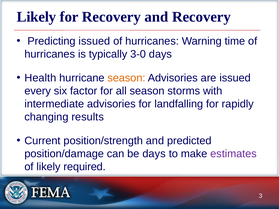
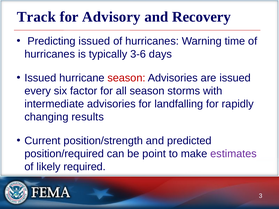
Likely at (36, 17): Likely -> Track
for Recovery: Recovery -> Advisory
3-0: 3-0 -> 3-6
Health at (40, 78): Health -> Issued
season at (126, 78) colour: orange -> red
position/damage: position/damage -> position/required
be days: days -> point
